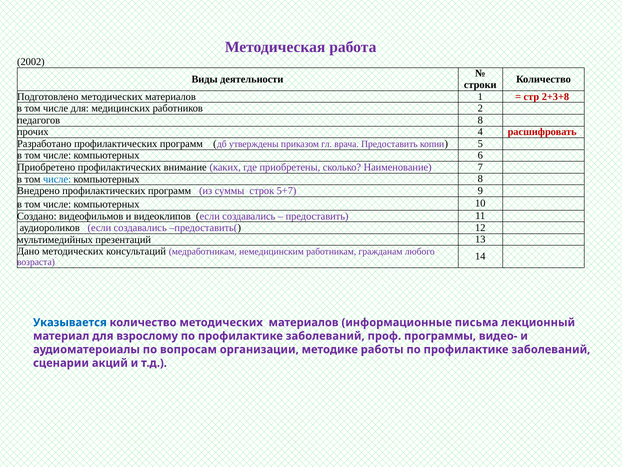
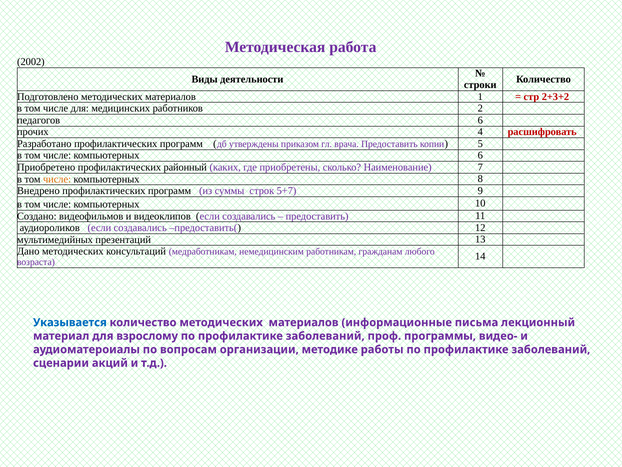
2+3+8: 2+3+8 -> 2+3+2
педагогов 8: 8 -> 6
внимание: внимание -> районный
числе at (57, 179) colour: blue -> orange
